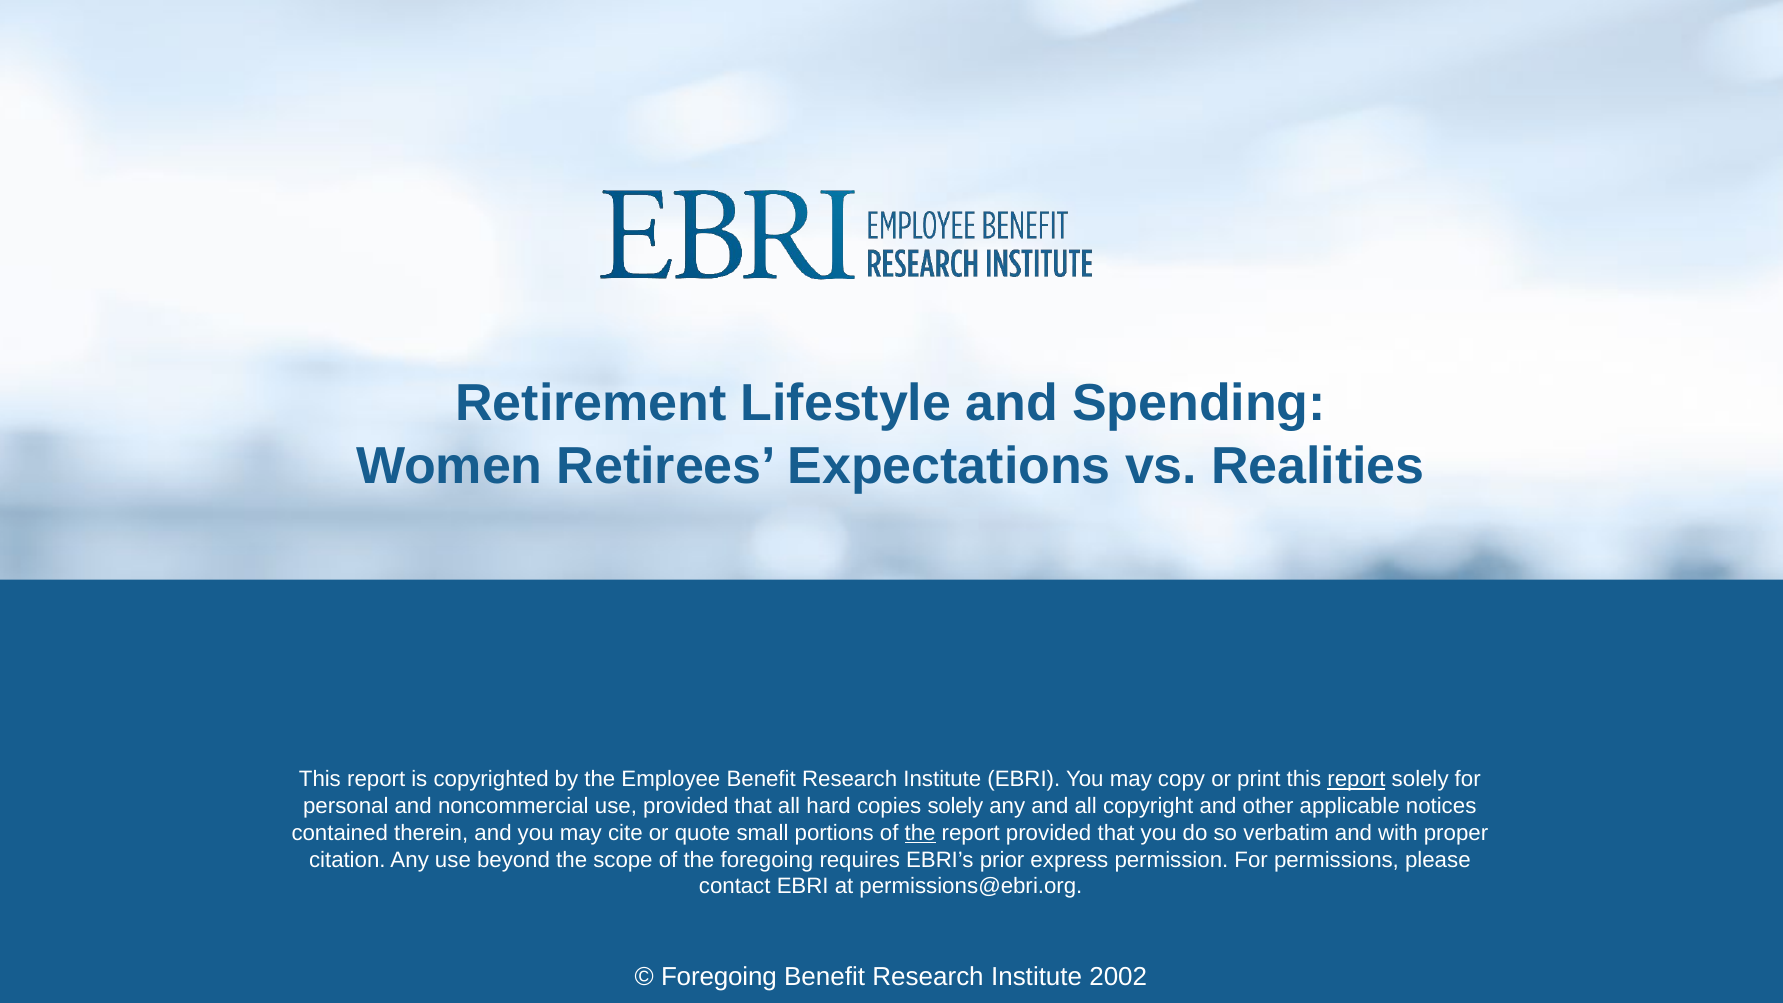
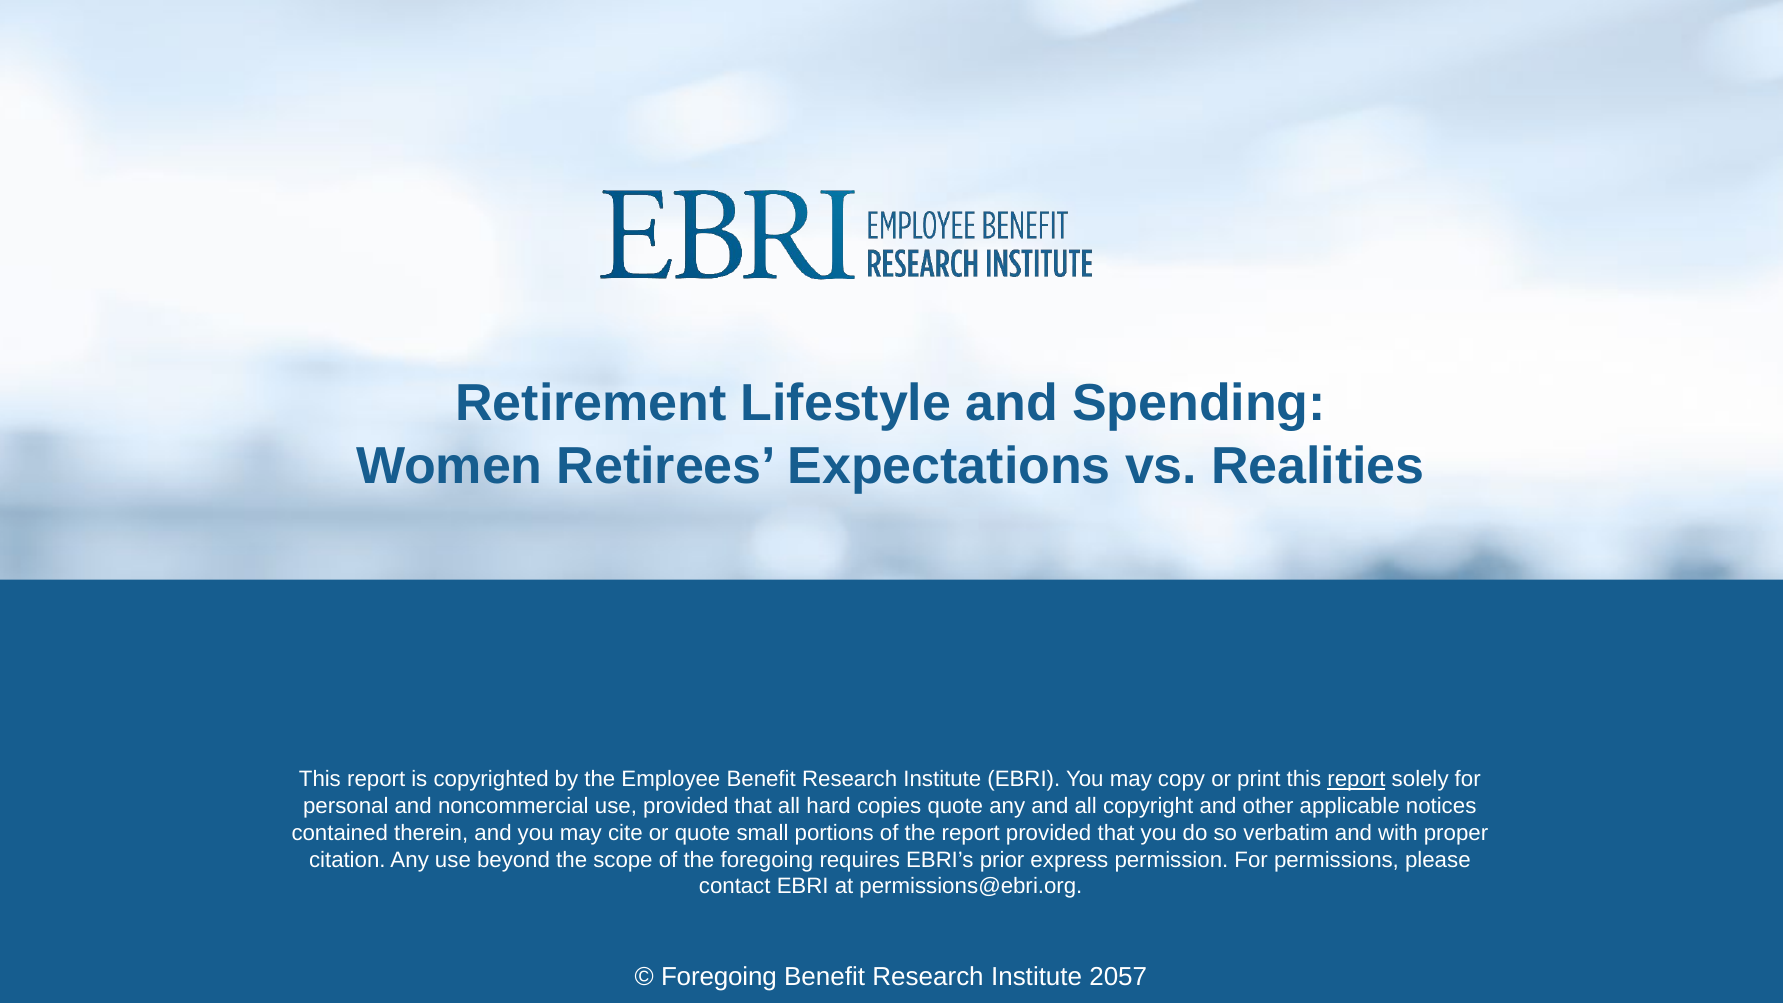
copies solely: solely -> quote
the at (920, 833) underline: present -> none
2002: 2002 -> 2057
